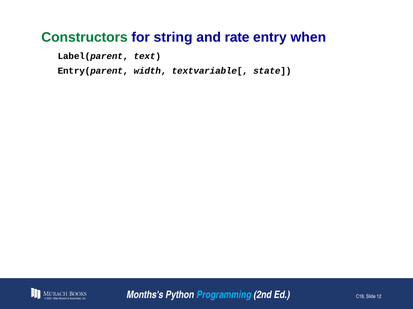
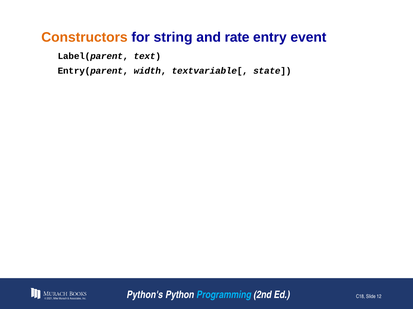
Constructors colour: green -> orange
when: when -> event
Months's: Months's -> Python's
